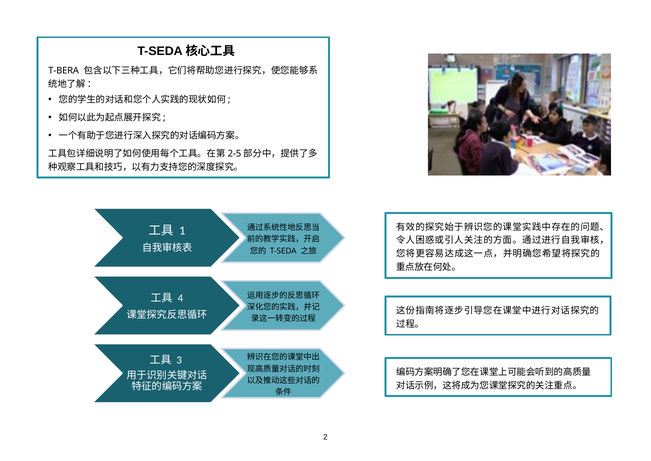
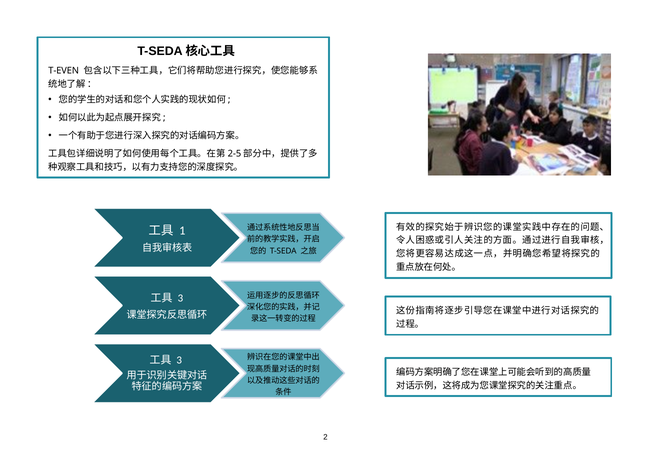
T-BERA: T-BERA -> T-EVEN
4 at (180, 298): 4 -> 3
